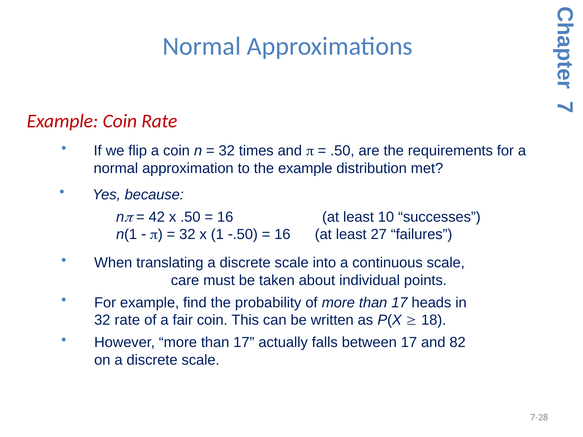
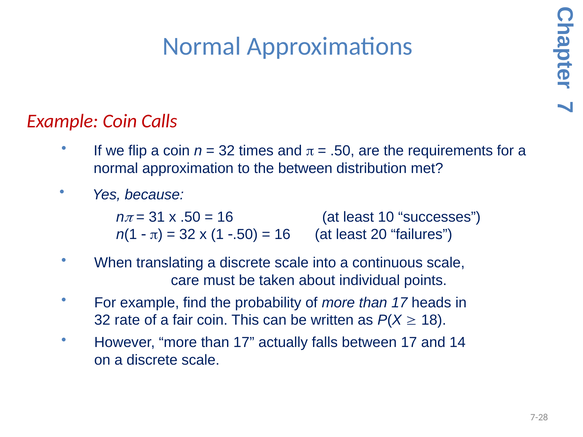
Coin Rate: Rate -> Calls
the example: example -> between
42: 42 -> 31
27: 27 -> 20
82: 82 -> 14
